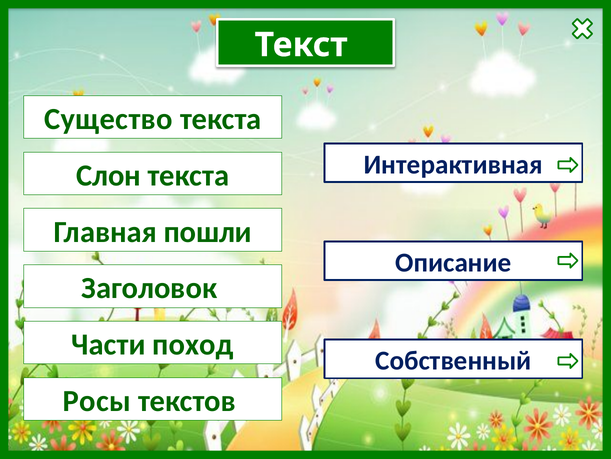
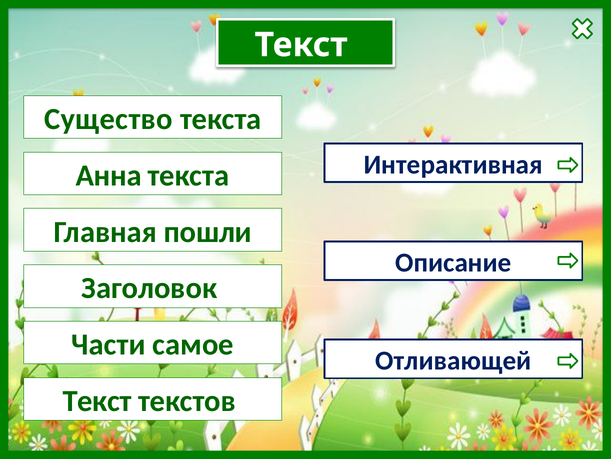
Слон: Слон -> Анна
поход: поход -> самое
Собственный: Собственный -> Отливающей
Росы at (97, 401): Росы -> Текст
